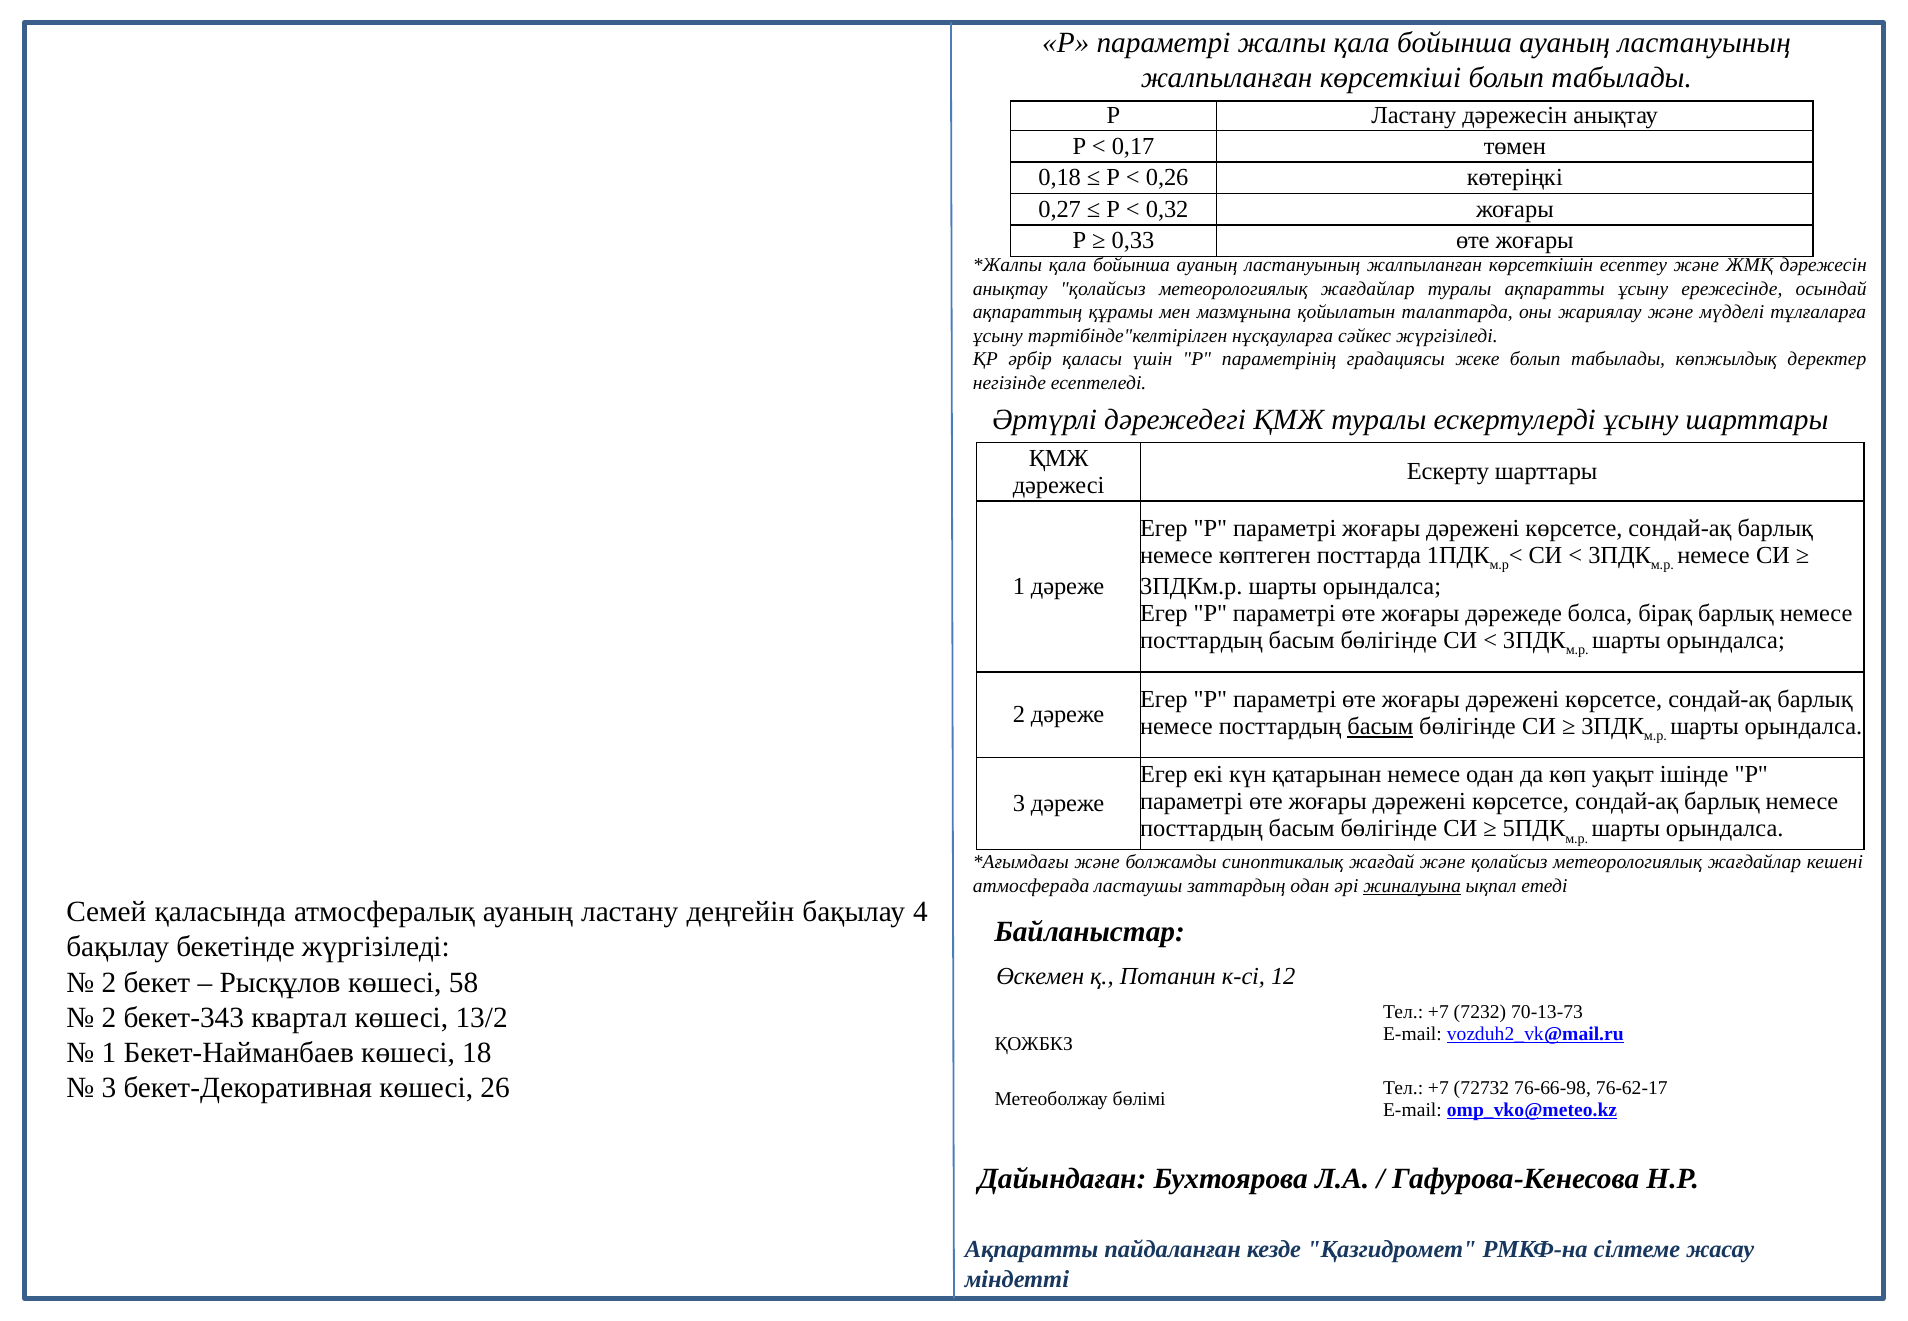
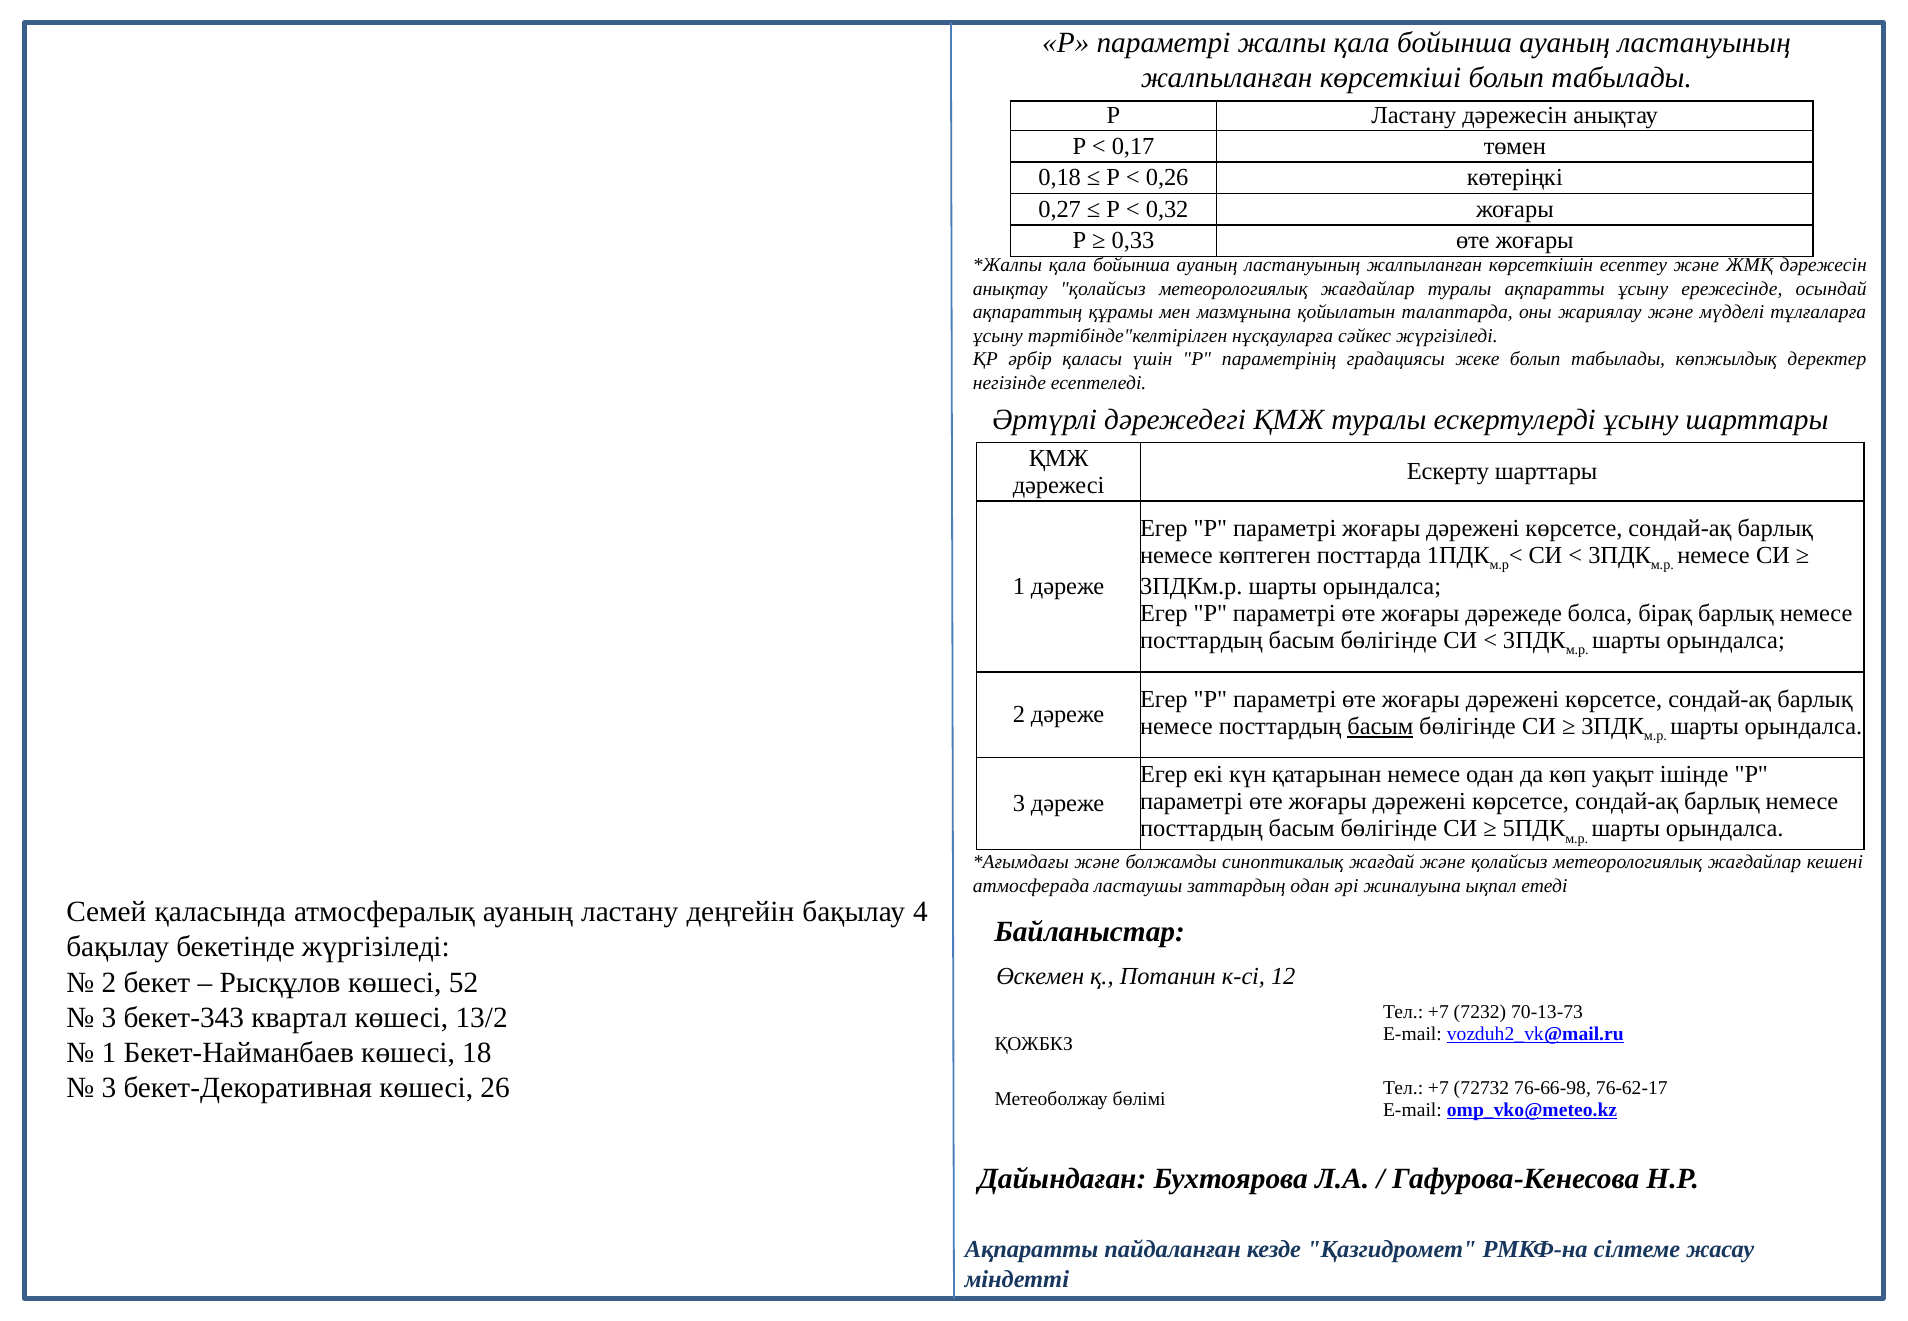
жиналуына underline: present -> none
58: 58 -> 52
2 at (109, 1018): 2 -> 3
